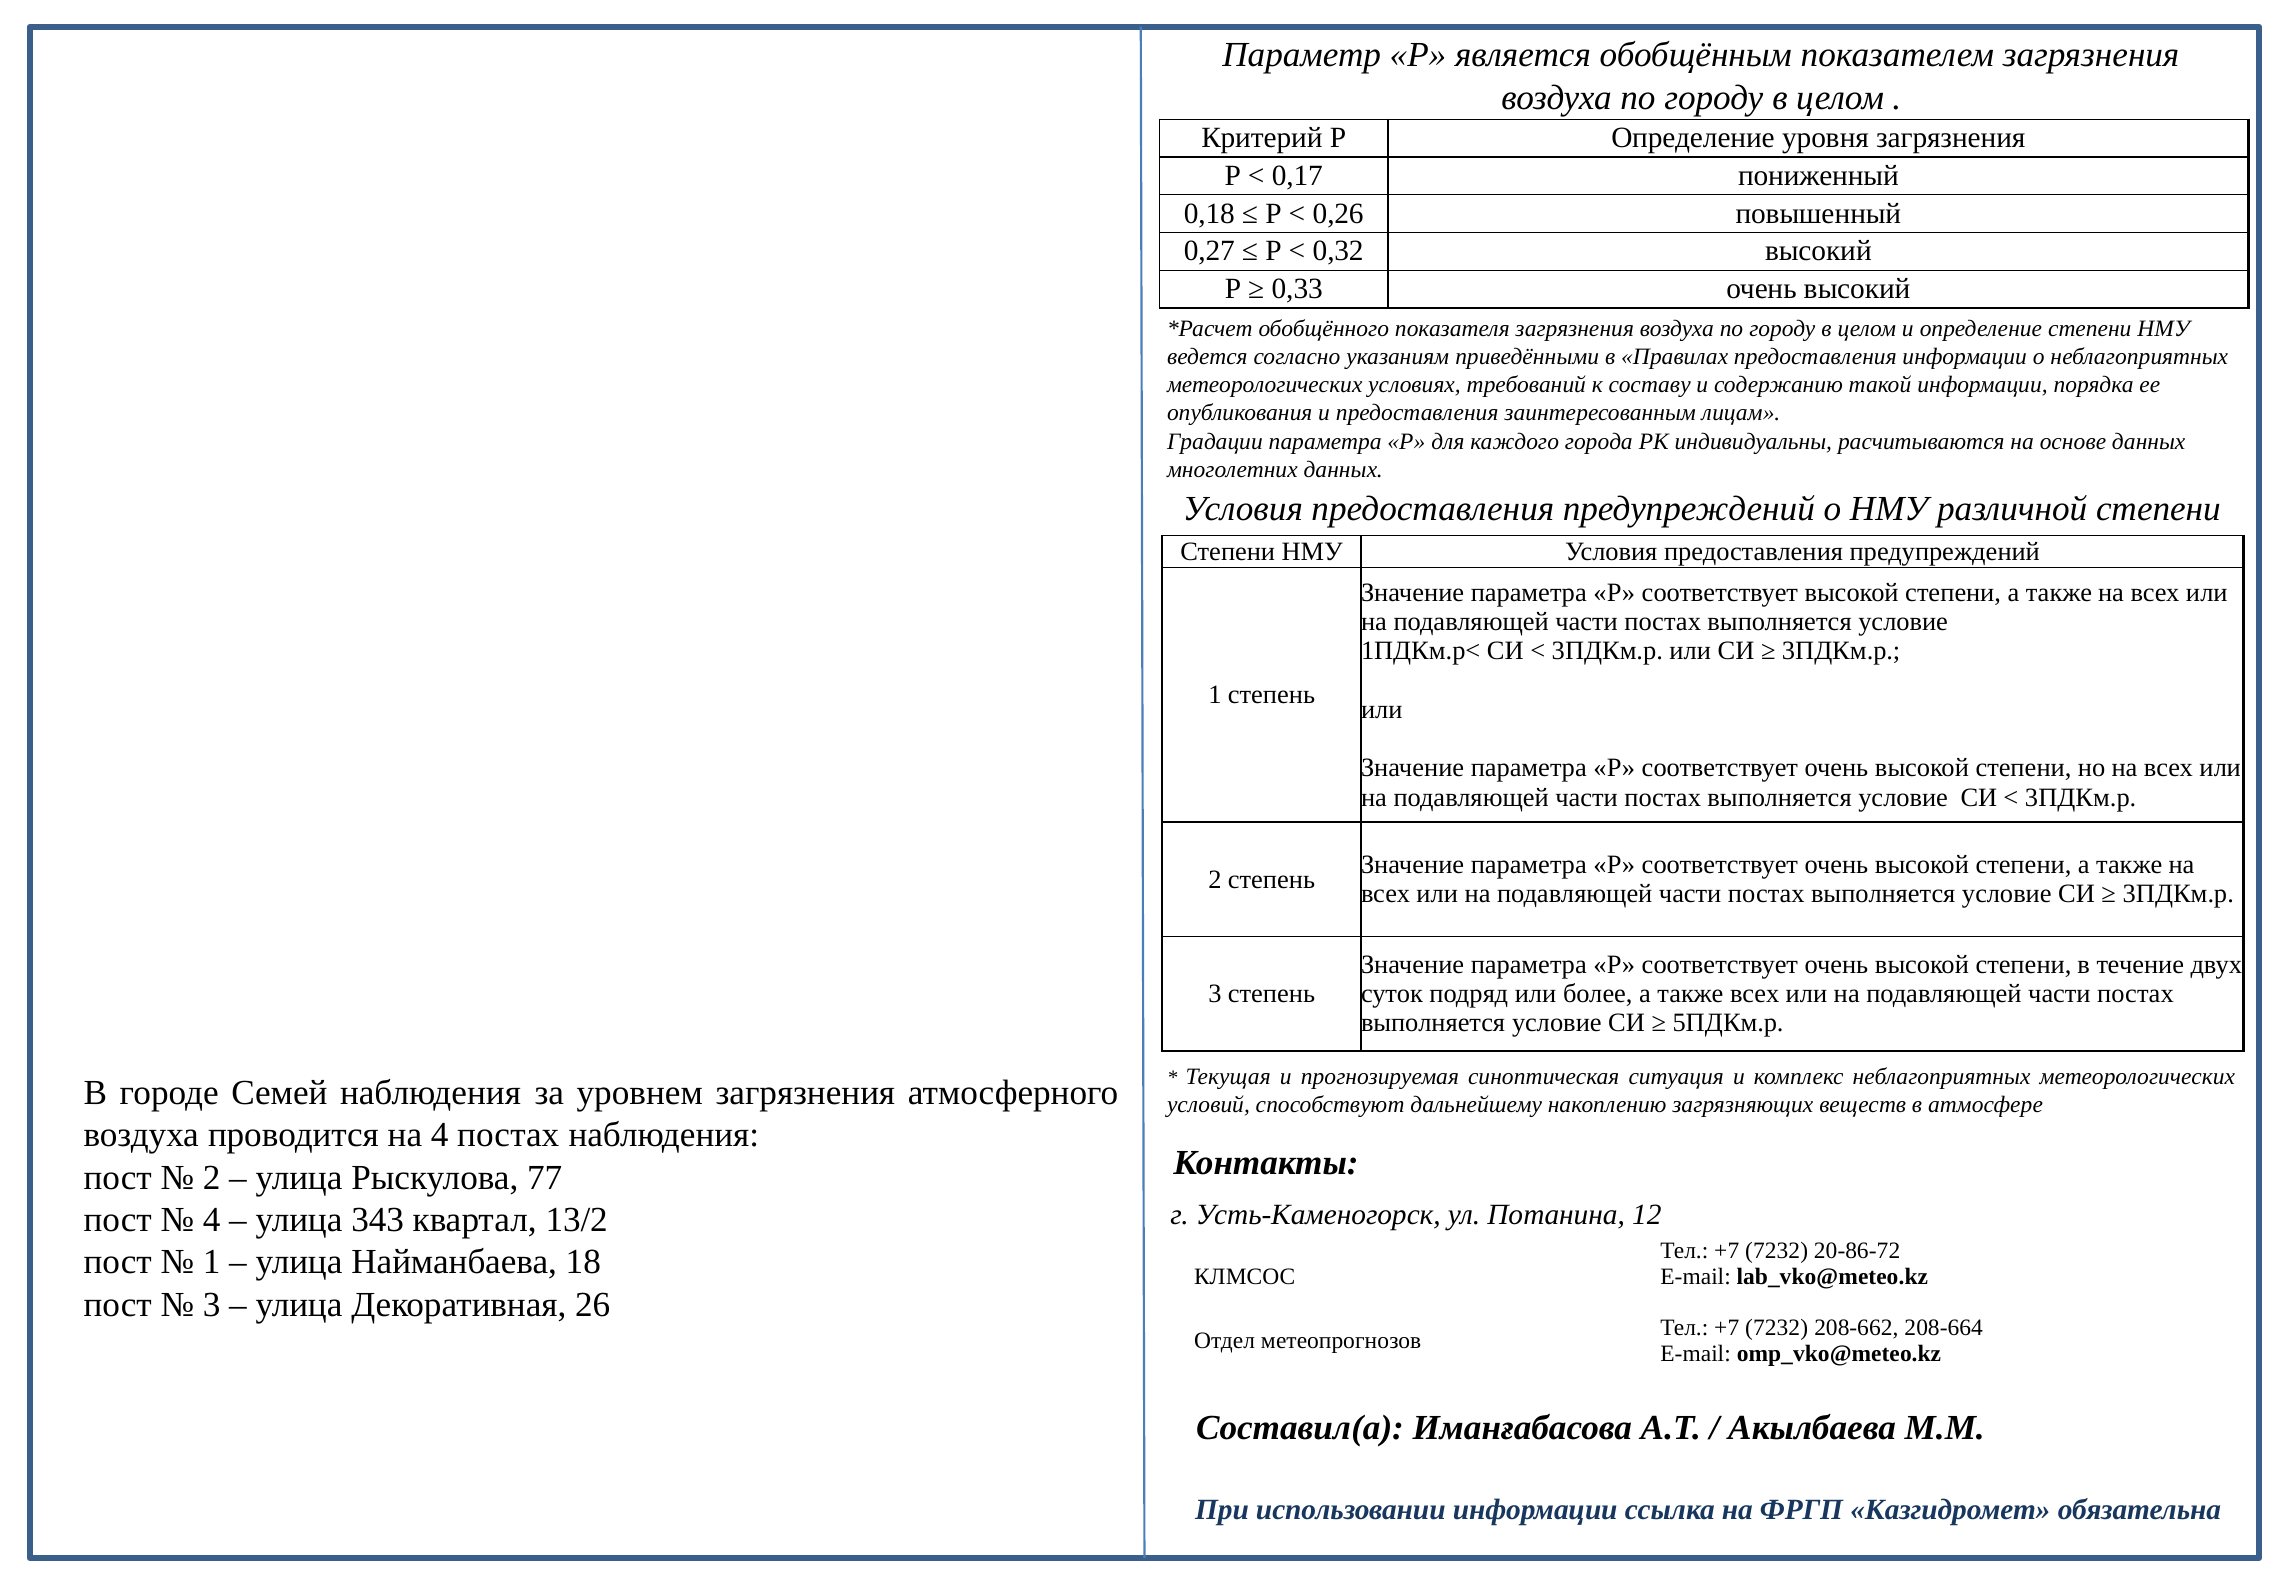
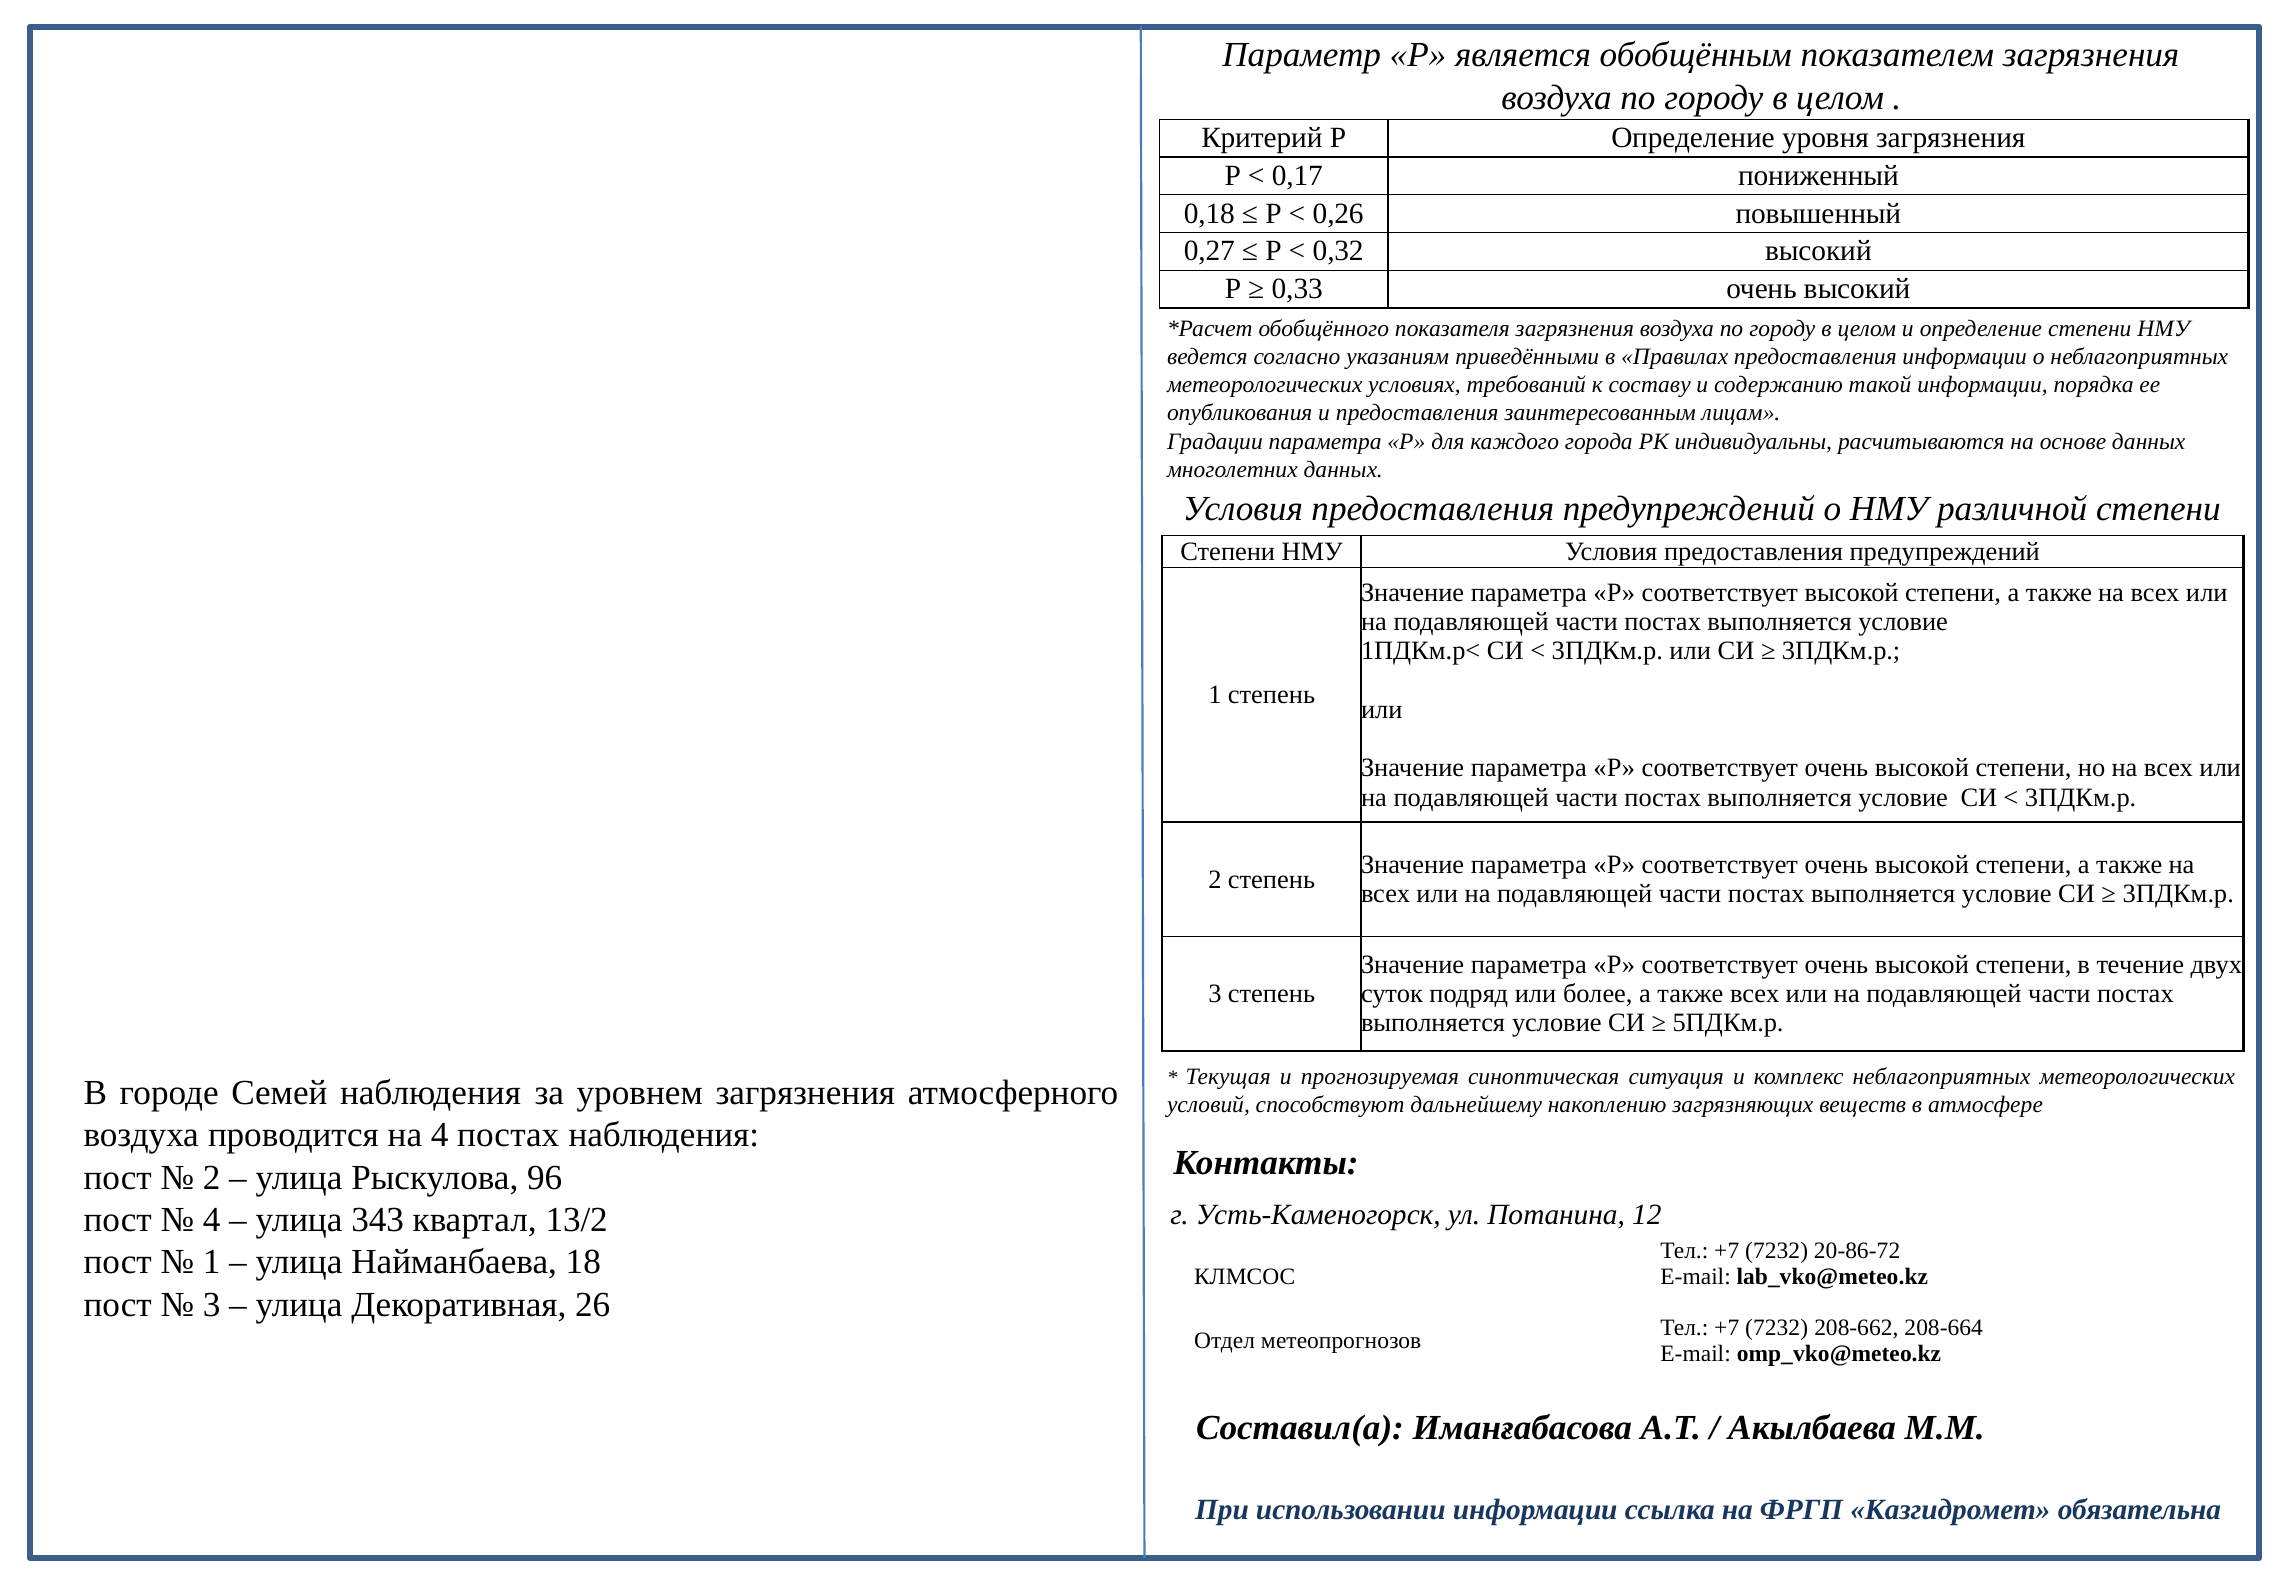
77: 77 -> 96
